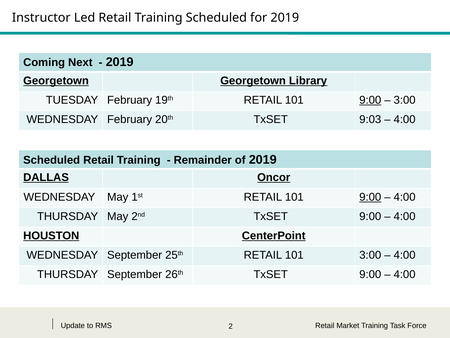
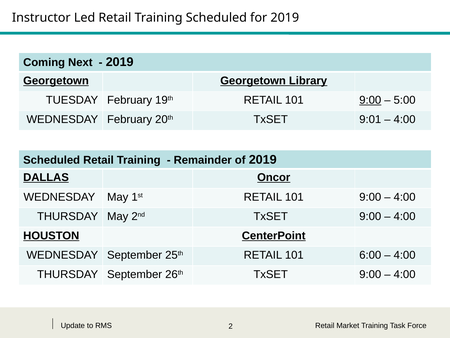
3:00 at (405, 100): 3:00 -> 5:00
9:03: 9:03 -> 9:01
9:00 at (370, 197) underline: present -> none
101 3:00: 3:00 -> 6:00
